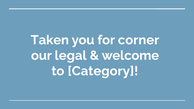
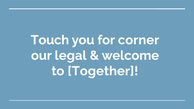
Taken: Taken -> Touch
Category: Category -> Together
